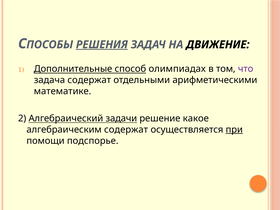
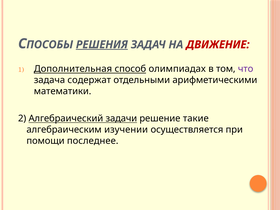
ДВИЖЕНИЕ colour: black -> red
Дополнительные: Дополнительные -> Дополнительная
математике: математике -> математики
какое: какое -> такие
алгебраическим содержат: содержат -> изучении
при underline: present -> none
подспорье: подспорье -> последнее
